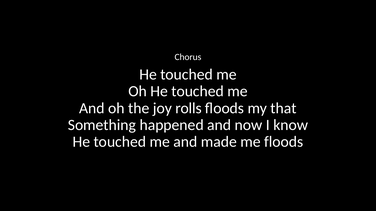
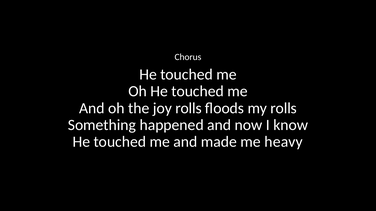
my that: that -> rolls
me floods: floods -> heavy
